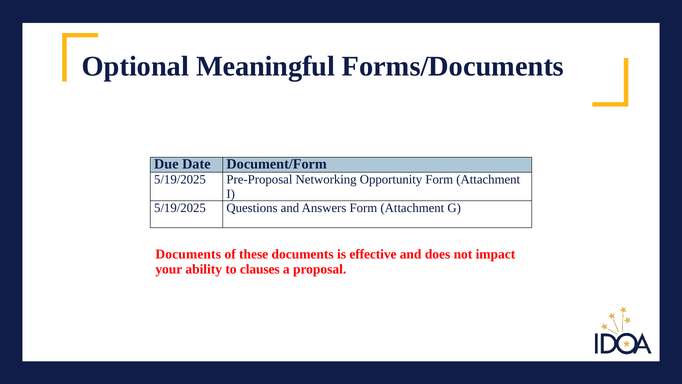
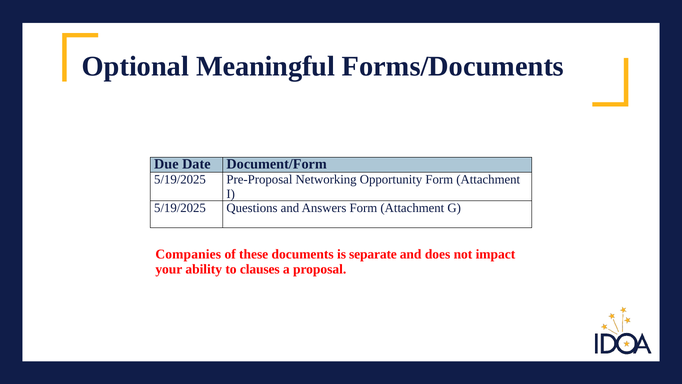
Documents at (188, 254): Documents -> Companies
effective: effective -> separate
